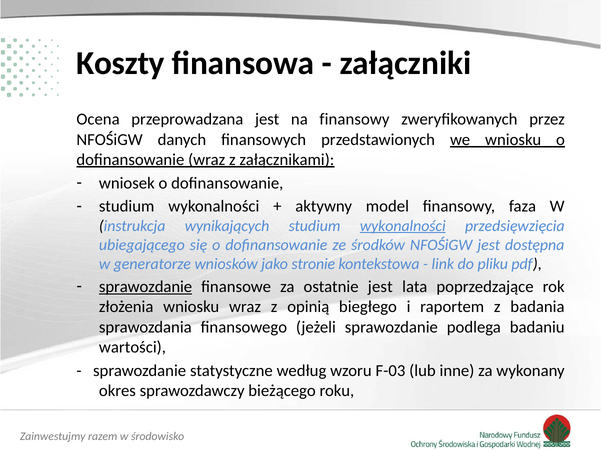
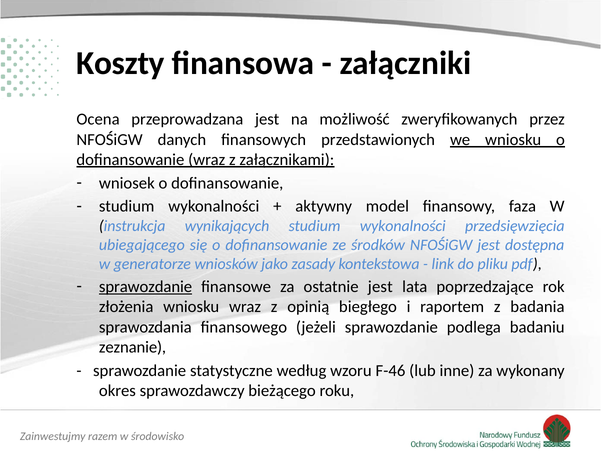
na finansowy: finansowy -> możliwość
wykonalności at (403, 226) underline: present -> none
stronie: stronie -> zasady
wartości: wartości -> zeznanie
F-03: F-03 -> F-46
